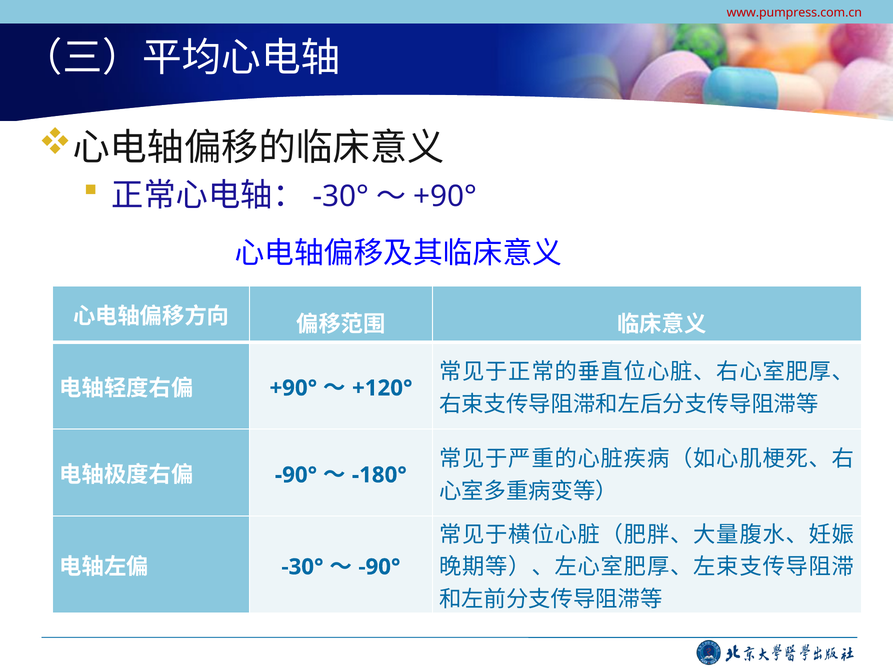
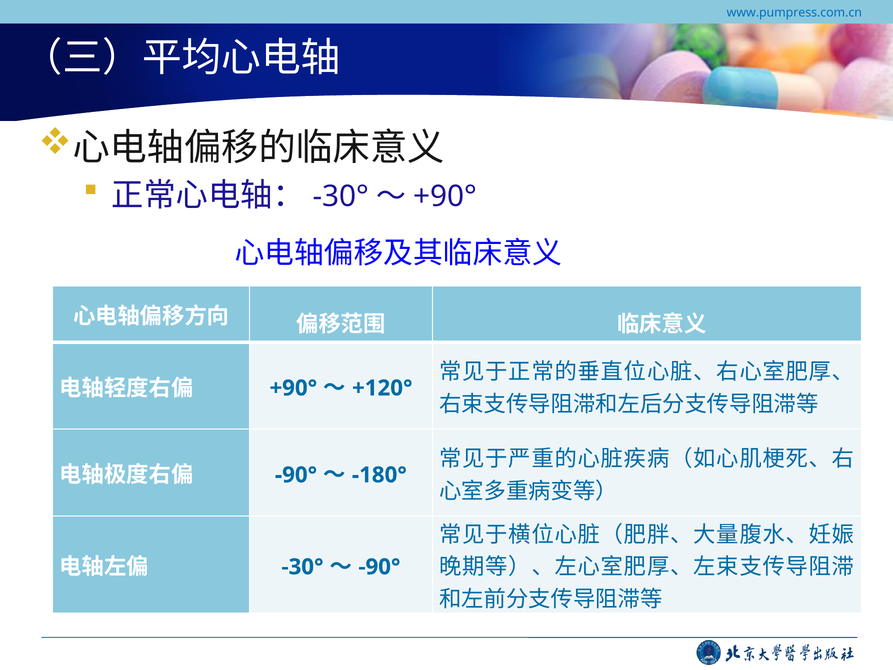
www.pumpress.com.cn colour: red -> blue
